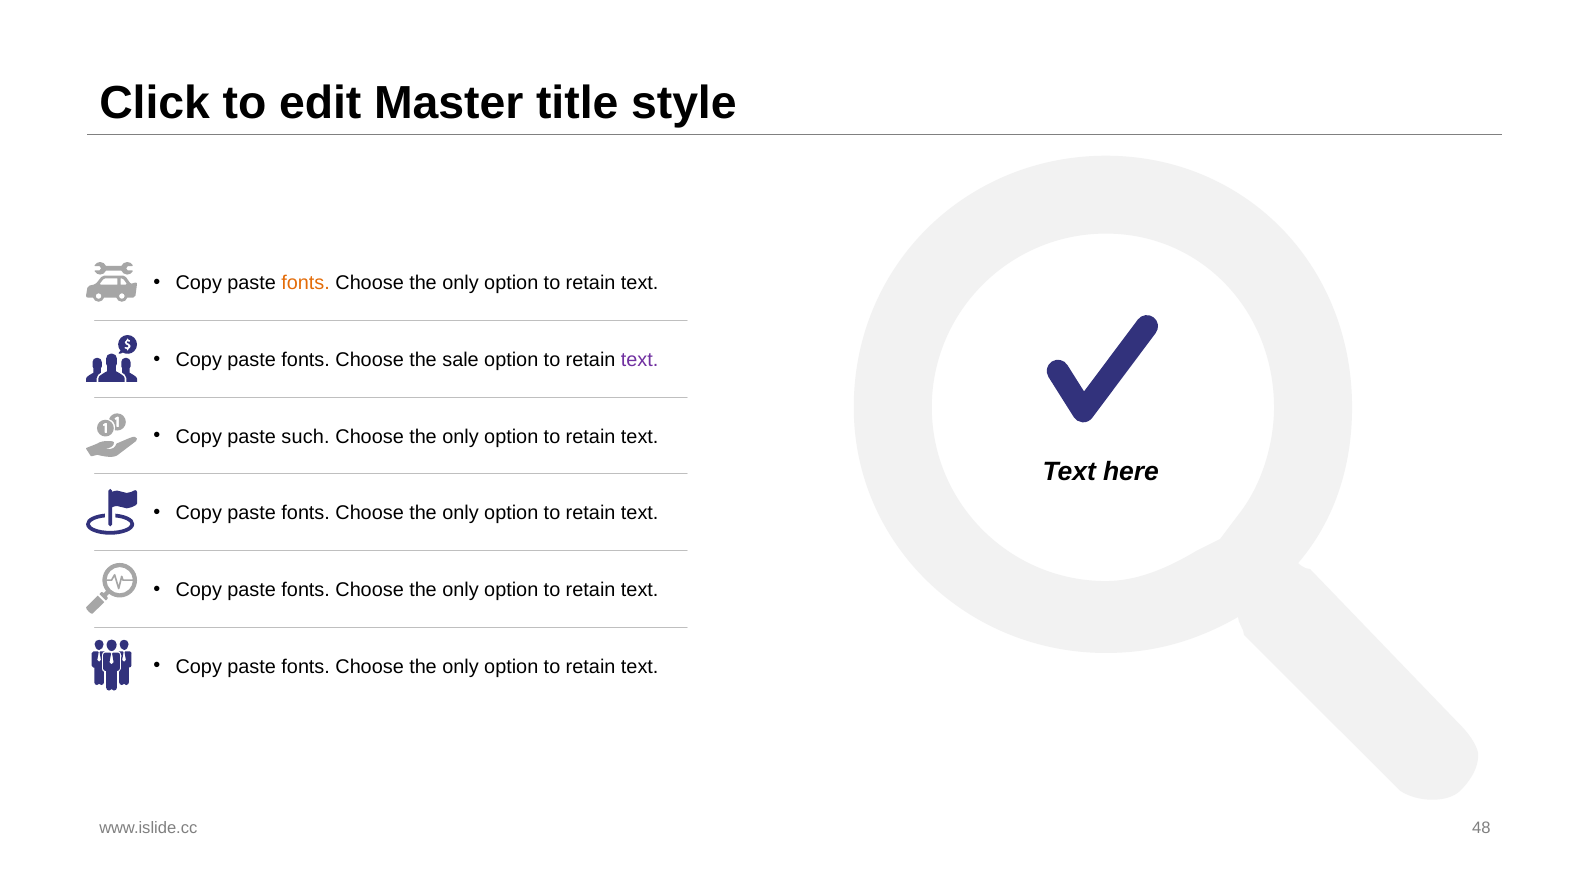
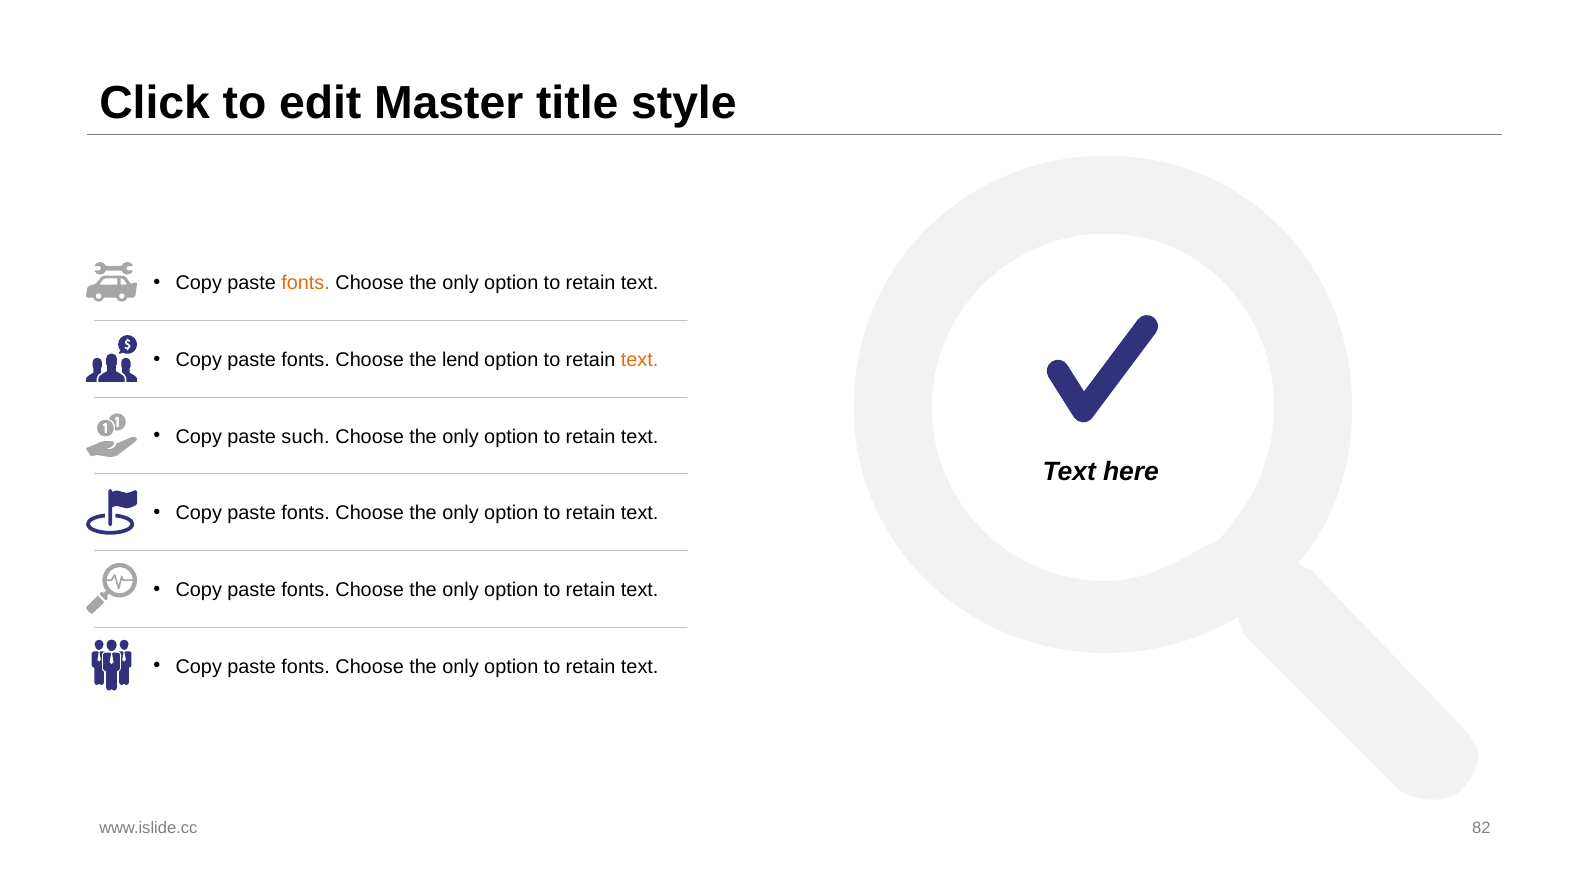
sale: sale -> lend
text at (640, 360) colour: purple -> orange
48: 48 -> 82
